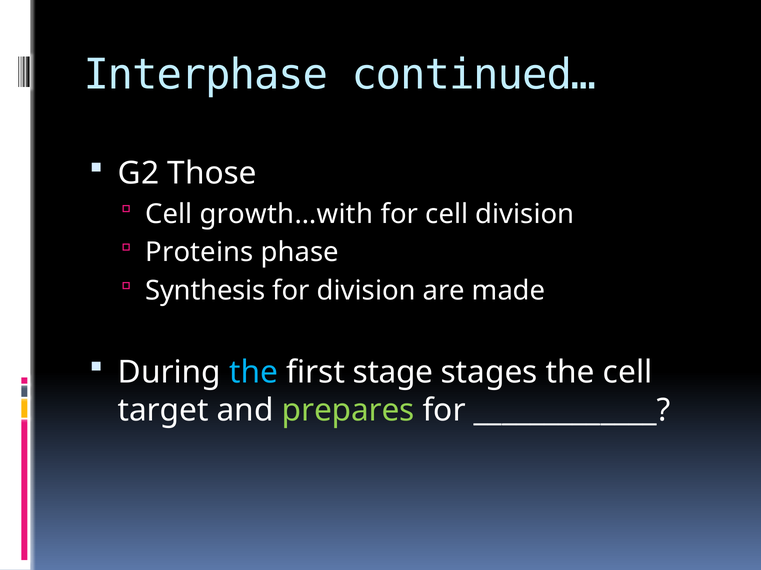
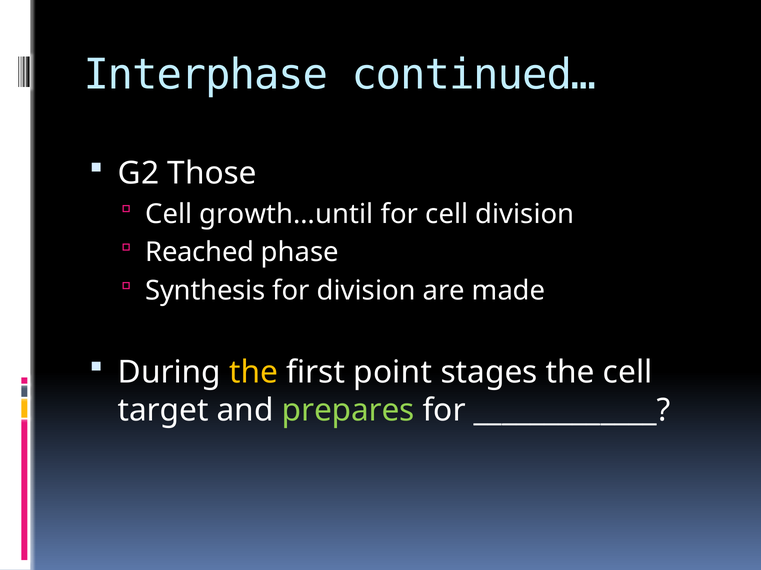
growth…with: growth…with -> growth…until
Proteins: Proteins -> Reached
the at (254, 373) colour: light blue -> yellow
stage: stage -> point
